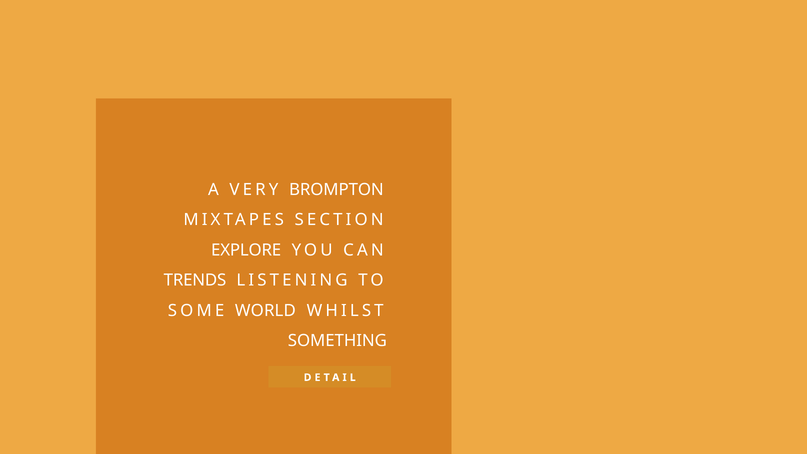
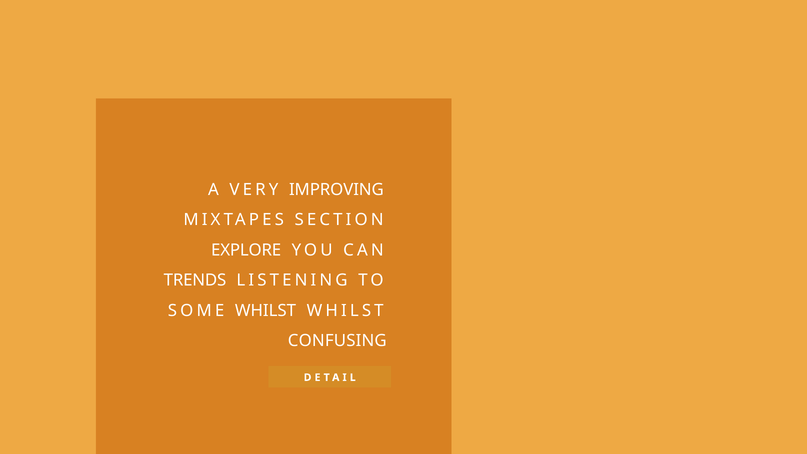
BROMPTON: BROMPTON -> IMPROVING
SOME WORLD: WORLD -> WHILST
SOMETHING: SOMETHING -> CONFUSING
